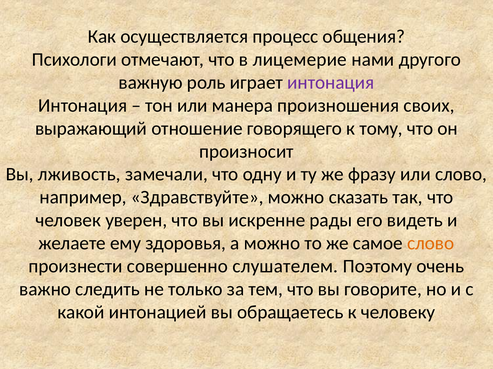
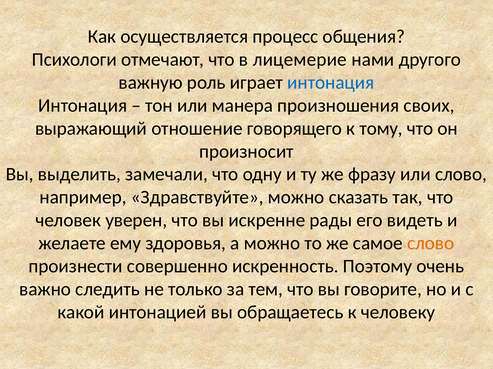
интонация at (331, 83) colour: purple -> blue
лживость: лживость -> выделить
слушателем: слушателем -> искренность
